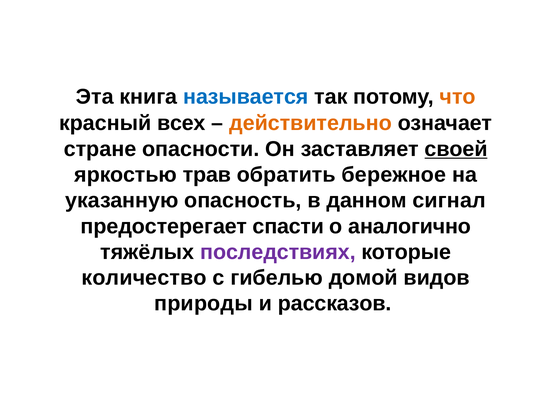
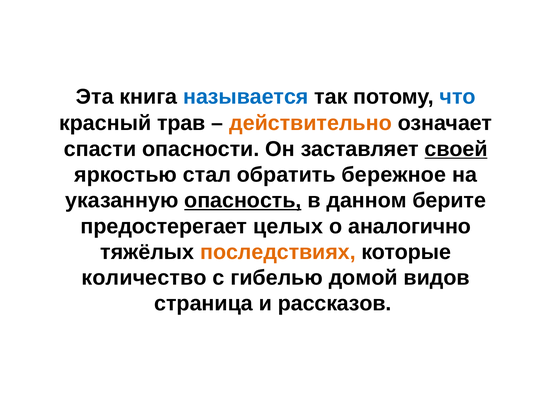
что colour: orange -> blue
всех: всех -> трав
стране: стране -> спасти
трав: трав -> стал
опасность underline: none -> present
сигнал: сигнал -> берите
спасти: спасти -> целых
последствиях colour: purple -> orange
природы: природы -> страница
